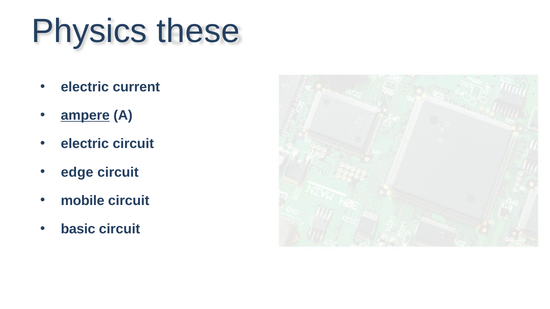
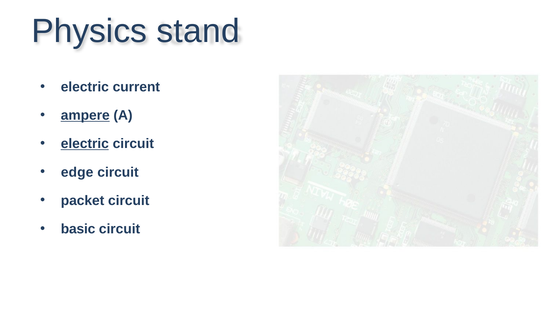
these: these -> stand
electric at (85, 144) underline: none -> present
mobile: mobile -> packet
